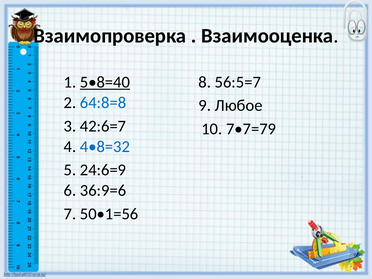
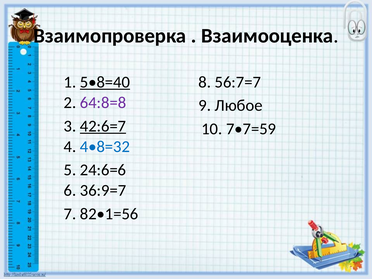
56:5=7: 56:5=7 -> 56:7=7
64:8=8 colour: blue -> purple
42:6=7 underline: none -> present
7•7=79: 7•7=79 -> 7•7=59
24:6=9: 24:6=9 -> 24:6=6
36:9=6: 36:9=6 -> 36:9=7
50•1=56: 50•1=56 -> 82•1=56
